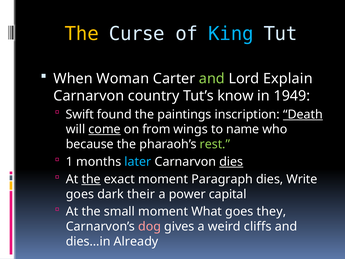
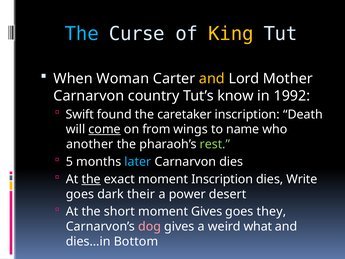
The at (82, 34) colour: yellow -> light blue
King colour: light blue -> yellow
and at (212, 79) colour: light green -> yellow
Explain: Explain -> Mother
1949: 1949 -> 1992
paintings: paintings -> caretaker
Death underline: present -> none
because: because -> another
1: 1 -> 5
dies at (231, 162) underline: present -> none
moment Paragraph: Paragraph -> Inscription
capital: capital -> desert
small: small -> short
moment What: What -> Gives
cliffs: cliffs -> what
Already: Already -> Bottom
